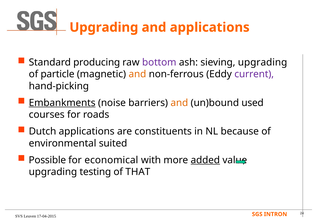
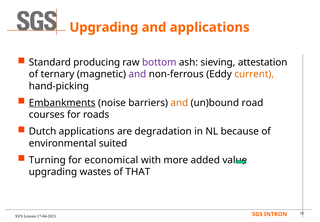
sieving upgrading: upgrading -> attestation
particle: particle -> ternary
and at (137, 74) colour: orange -> purple
current colour: purple -> orange
used: used -> road
constituents: constituents -> degradation
Possible: Possible -> Turning
added underline: present -> none
testing: testing -> wastes
